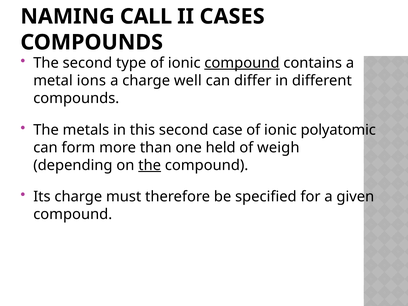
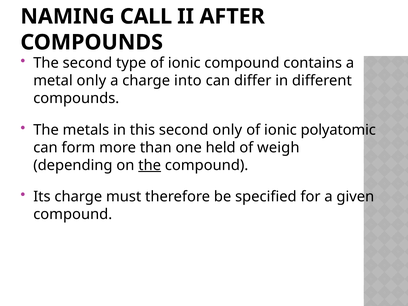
CASES: CASES -> AFTER
compound at (242, 63) underline: present -> none
metal ions: ions -> only
well: well -> into
second case: case -> only
